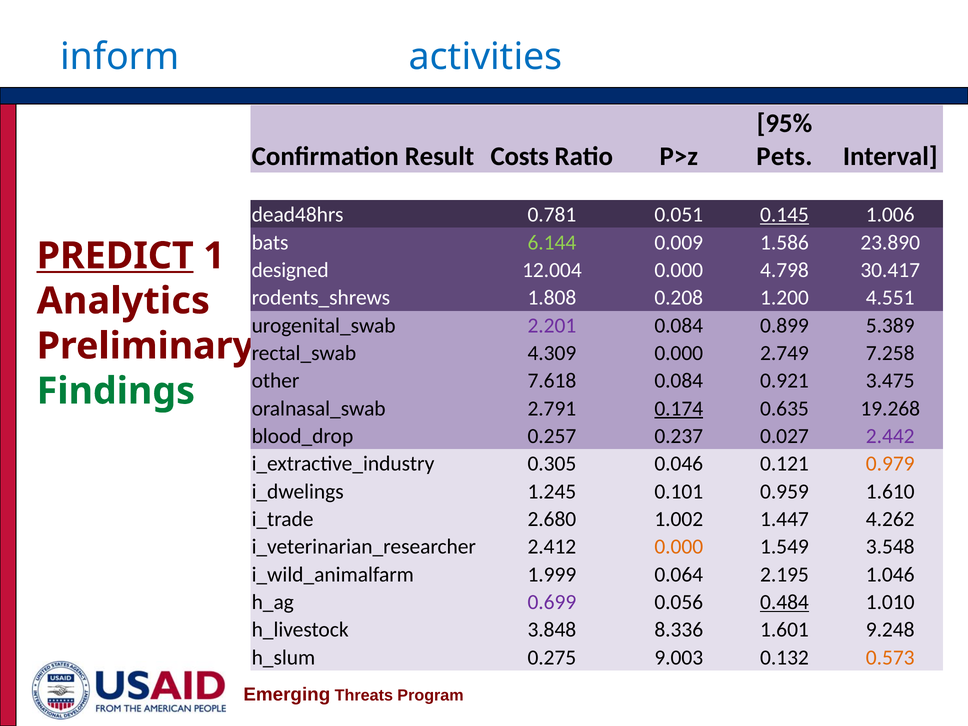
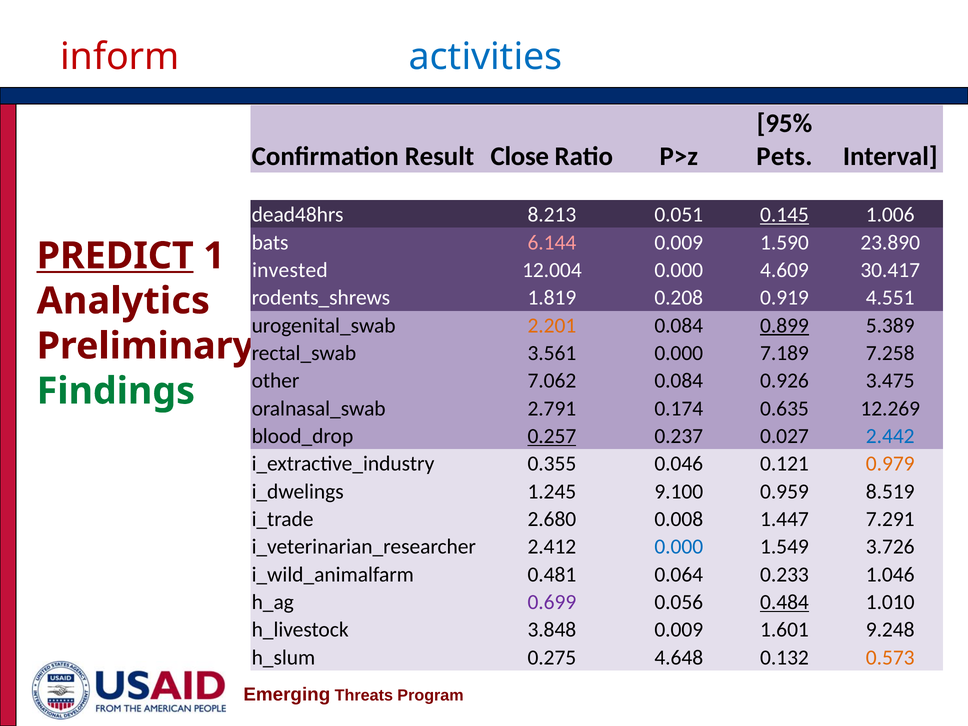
inform colour: blue -> red
Costs: Costs -> Close
0.781: 0.781 -> 8.213
6.144 colour: light green -> pink
1.586: 1.586 -> 1.590
designed: designed -> invested
4.798: 4.798 -> 4.609
1.808: 1.808 -> 1.819
1.200: 1.200 -> 0.919
2.201 colour: purple -> orange
0.899 underline: none -> present
4.309: 4.309 -> 3.561
2.749: 2.749 -> 7.189
7.618: 7.618 -> 7.062
0.921: 0.921 -> 0.926
0.174 underline: present -> none
19.268: 19.268 -> 12.269
0.257 underline: none -> present
2.442 colour: purple -> blue
0.305: 0.305 -> 0.355
0.101: 0.101 -> 9.100
1.610: 1.610 -> 8.519
1.002: 1.002 -> 0.008
4.262: 4.262 -> 7.291
0.000 at (679, 547) colour: orange -> blue
3.548: 3.548 -> 3.726
1.999: 1.999 -> 0.481
2.195: 2.195 -> 0.233
3.848 8.336: 8.336 -> 0.009
9.003: 9.003 -> 4.648
